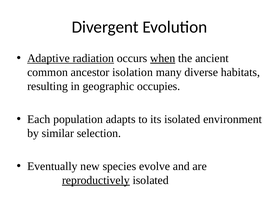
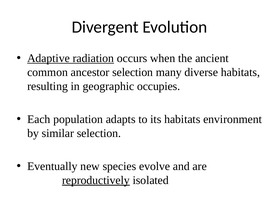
when underline: present -> none
ancestor isolation: isolation -> selection
its isolated: isolated -> habitats
